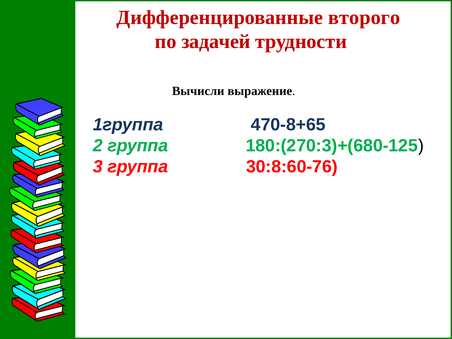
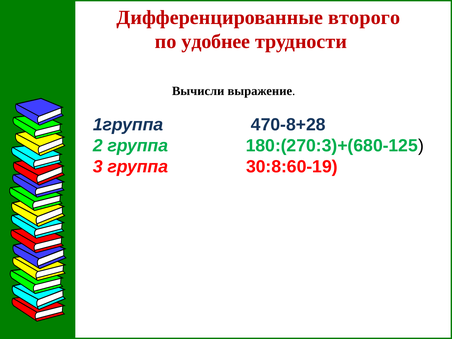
задачей: задачей -> удобнее
470-8+65: 470-8+65 -> 470-8+28
30:8:60-76: 30:8:60-76 -> 30:8:60-19
